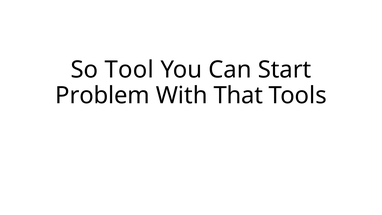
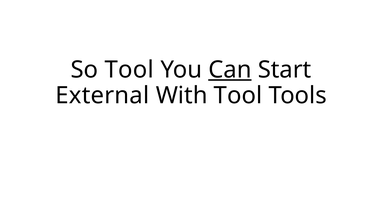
Can underline: none -> present
Problem: Problem -> External
With That: That -> Tool
